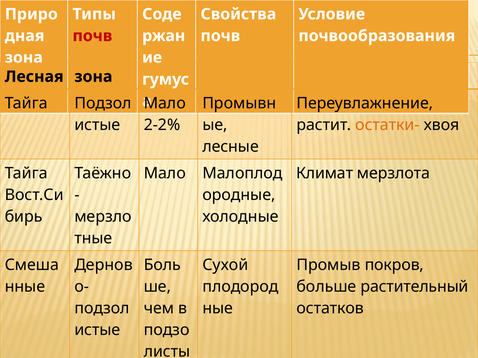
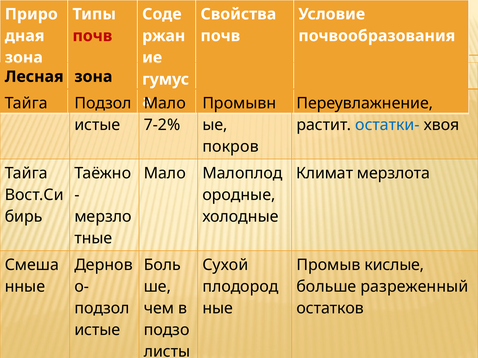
2-2%: 2-2% -> 7-2%
остатки- colour: orange -> blue
лесные at (231, 147): лесные -> покров
покров: покров -> кислые
растительный: растительный -> разреженный
